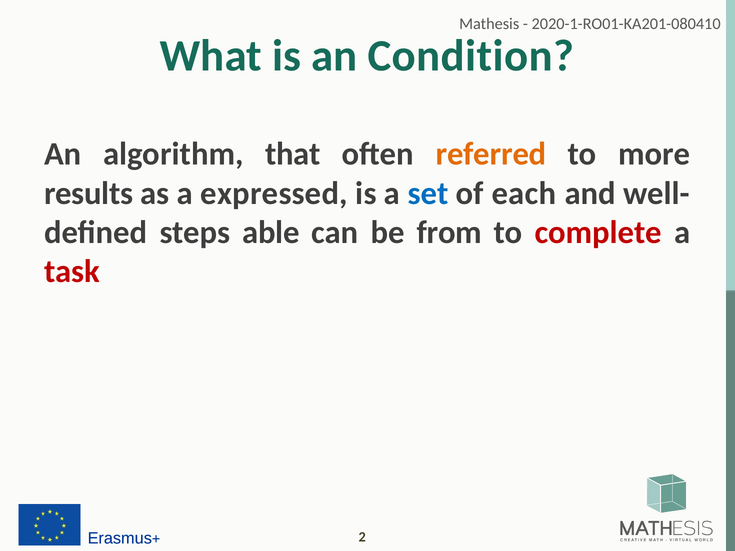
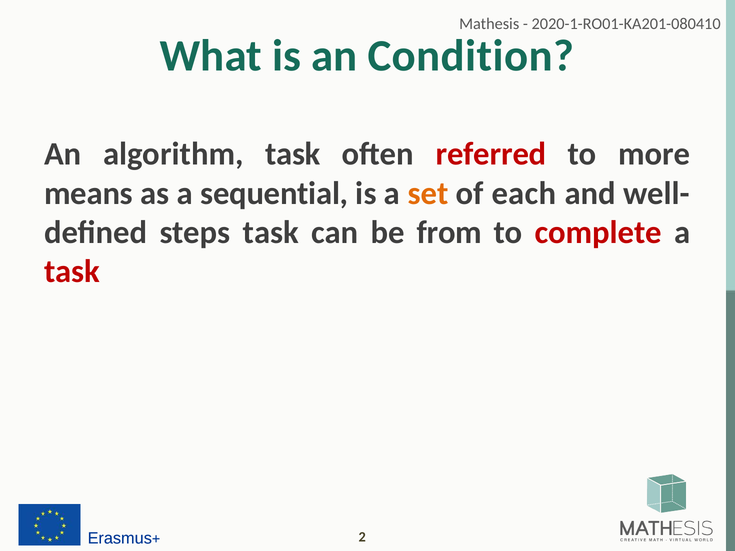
algorithm that: that -> task
referred colour: orange -> red
results: results -> means
expressed: expressed -> sequential
set colour: blue -> orange
steps able: able -> task
